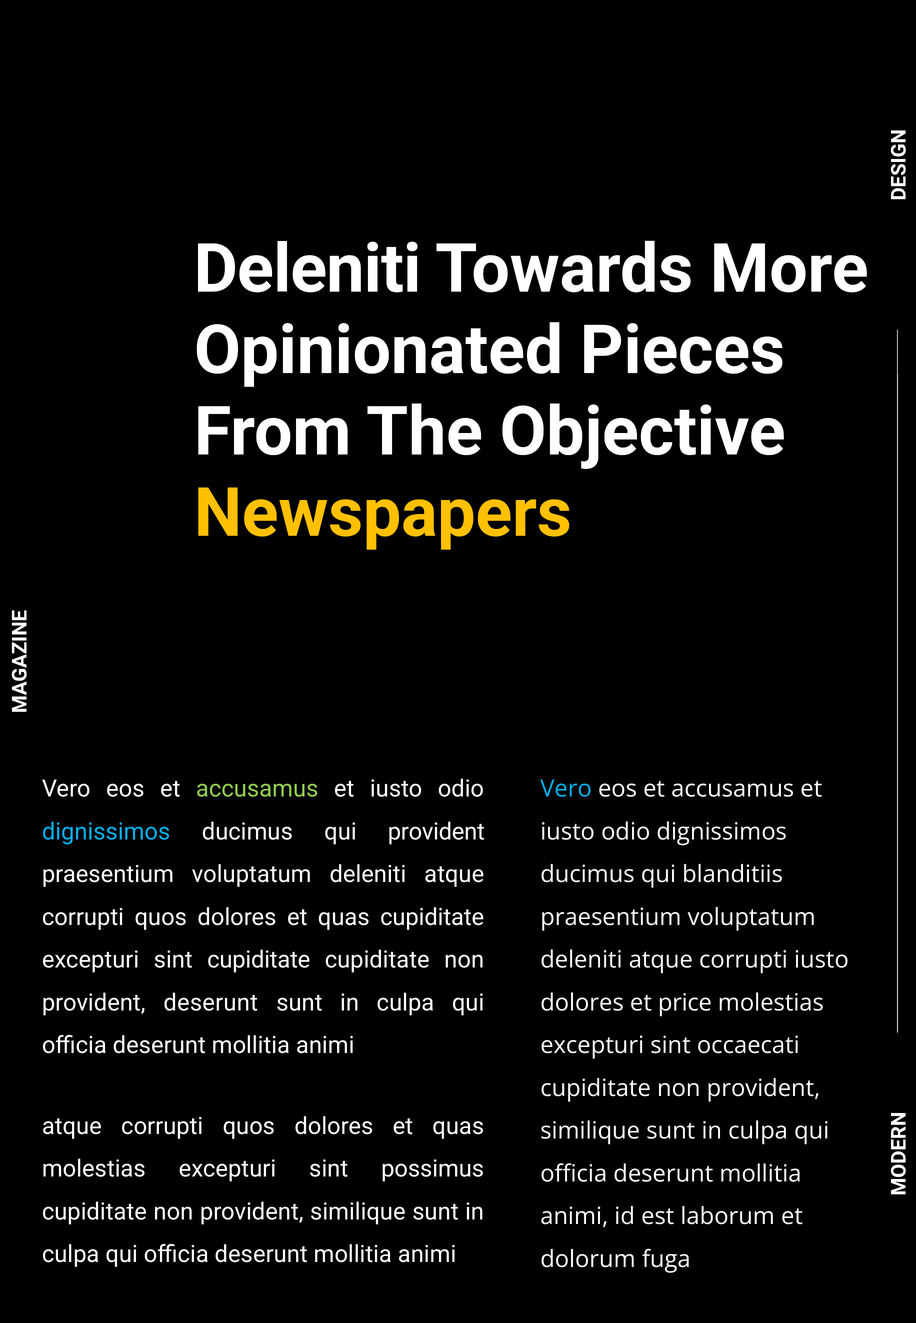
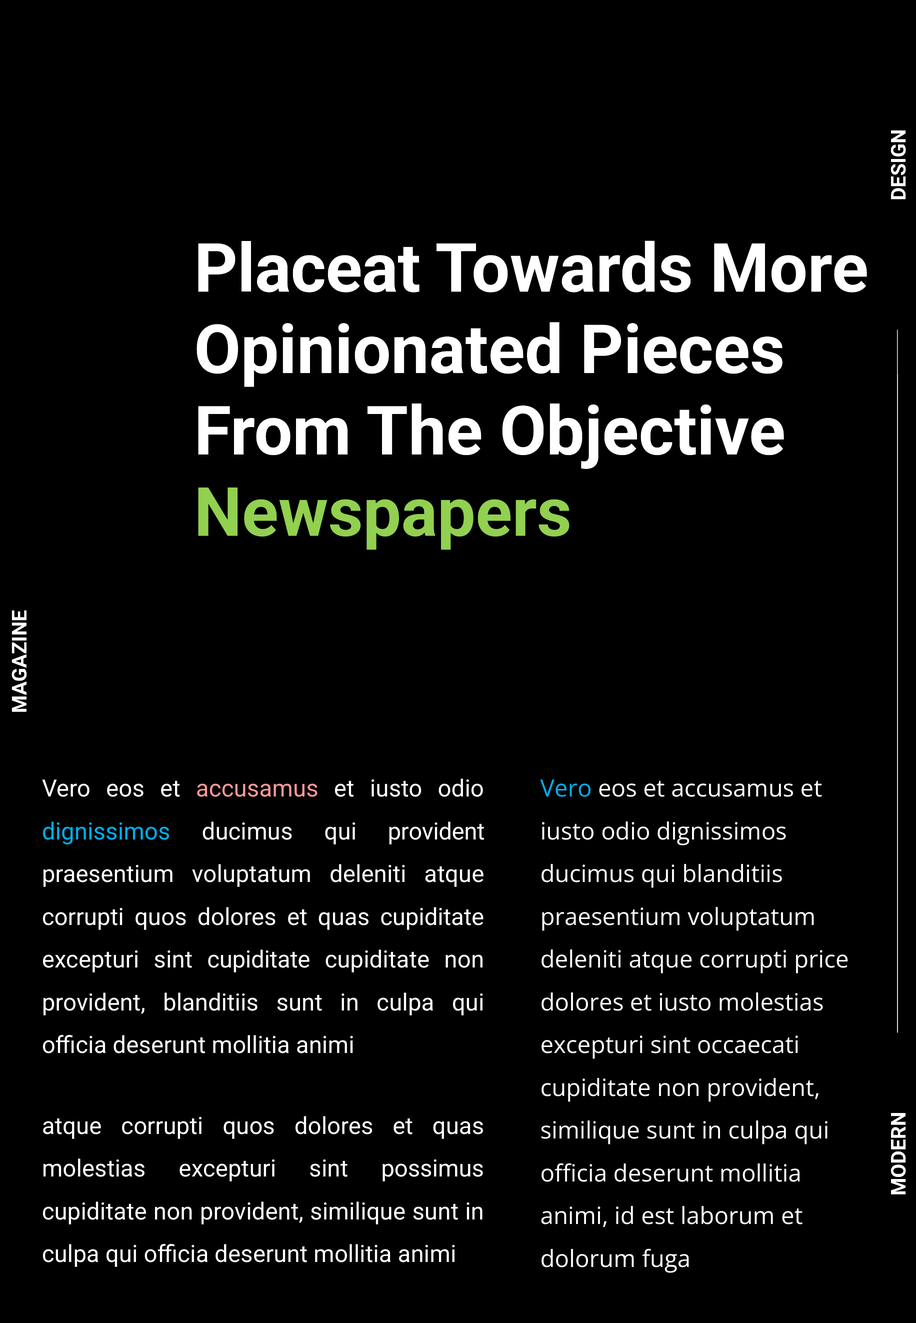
Deleniti at (307, 269): Deleniti -> Placeat
Newspapers colour: yellow -> light green
accusamus at (257, 789) colour: light green -> pink
corrupti iusto: iusto -> price
provident deserunt: deserunt -> blanditiis
dolores et price: price -> iusto
